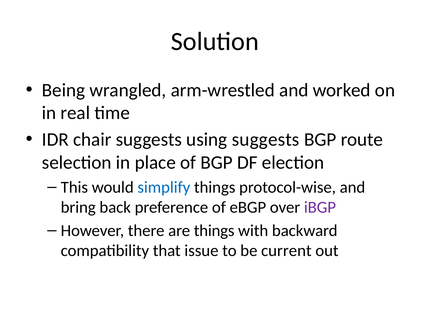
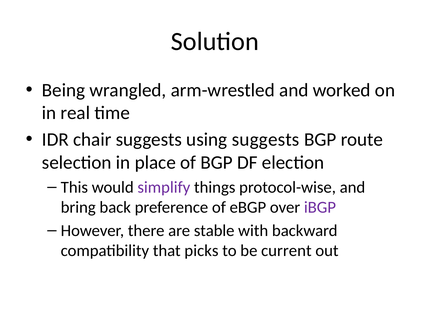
simplify colour: blue -> purple
are things: things -> stable
issue: issue -> picks
